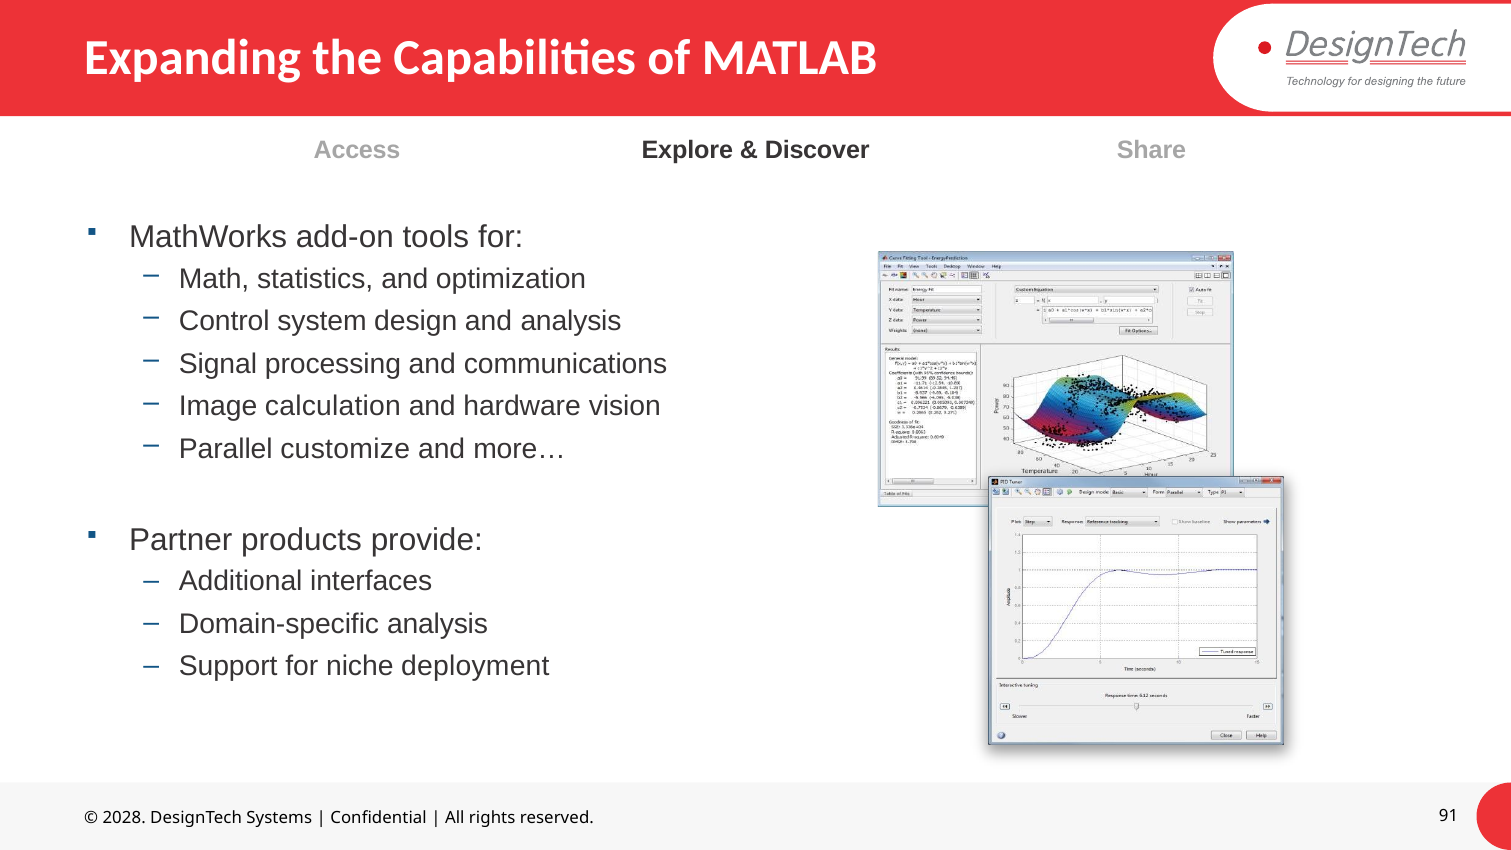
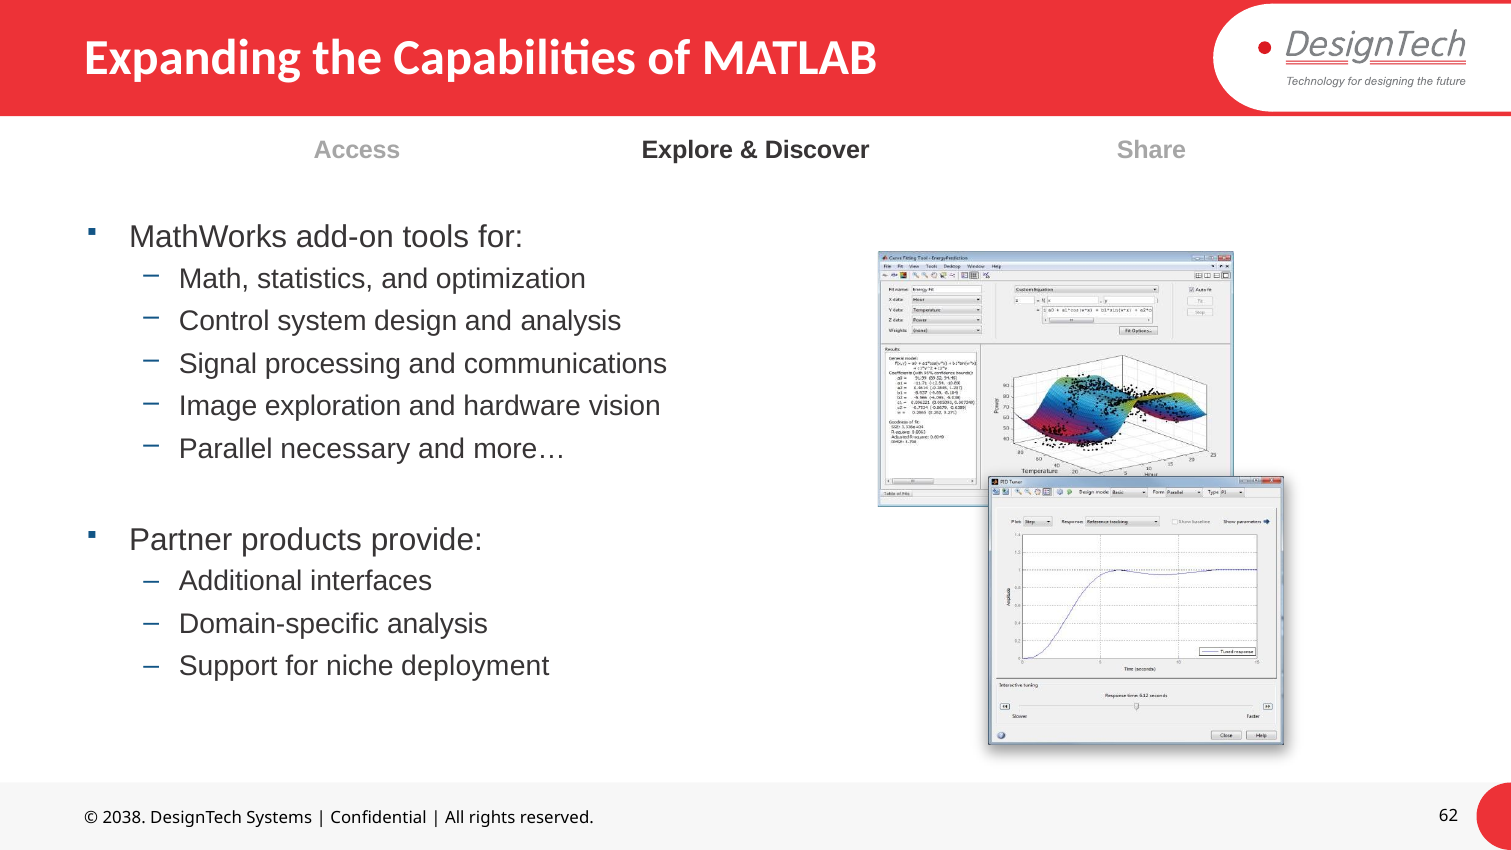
calculation: calculation -> exploration
customize: customize -> necessary
2028: 2028 -> 2038
91: 91 -> 62
